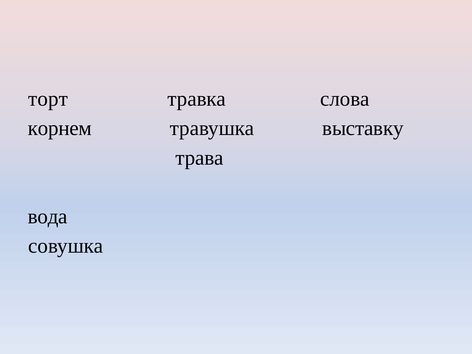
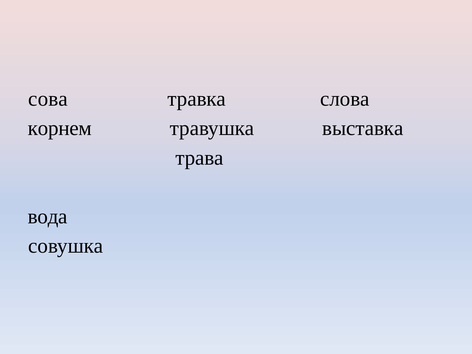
торт: торт -> сова
выставку: выставку -> выставка
